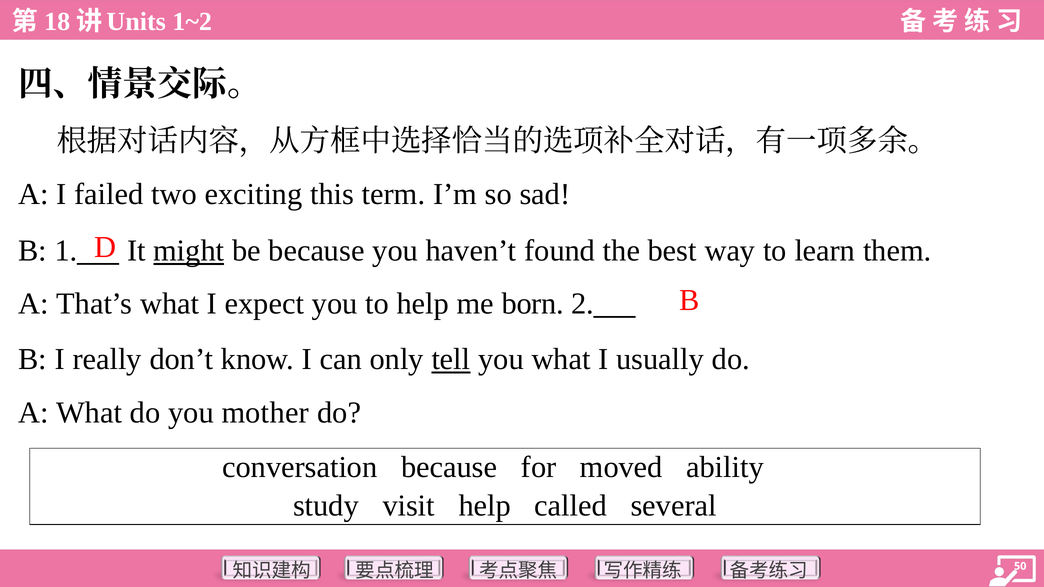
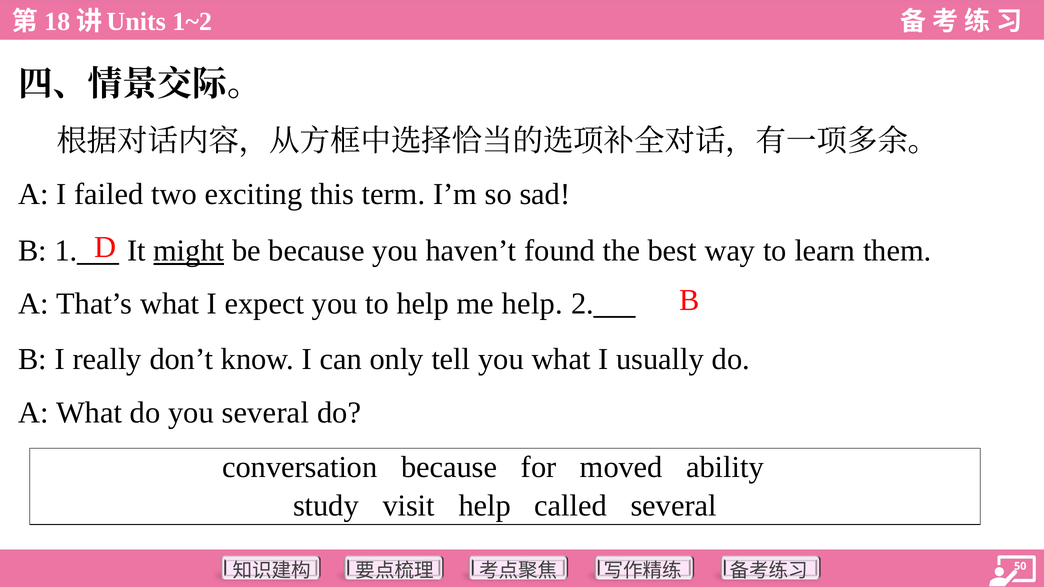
me born: born -> help
tell underline: present -> none
you mother: mother -> several
